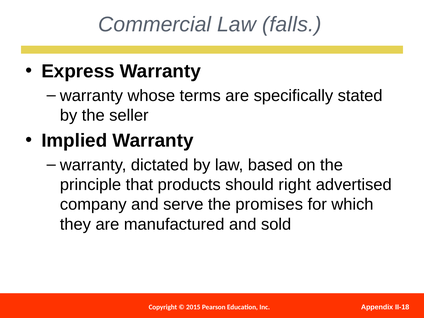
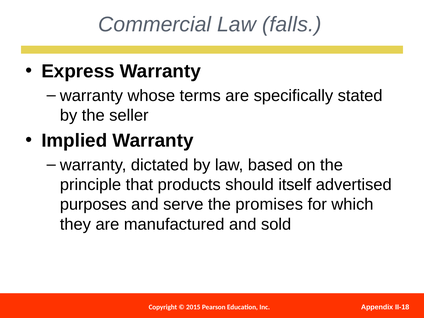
right: right -> itself
company: company -> purposes
